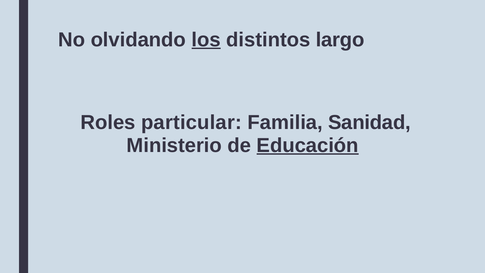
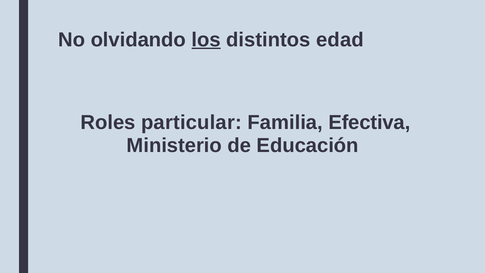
largo: largo -> edad
Sanidad: Sanidad -> Efectiva
Educación underline: present -> none
